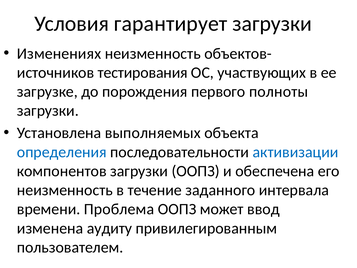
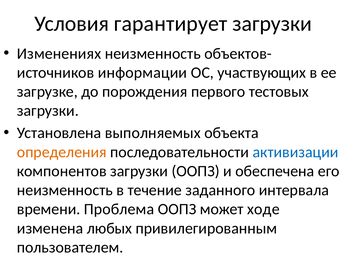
тестирования: тестирования -> информации
полноты: полноты -> тестовых
определения colour: blue -> orange
ввод: ввод -> ходе
аудиту: аудиту -> любых
